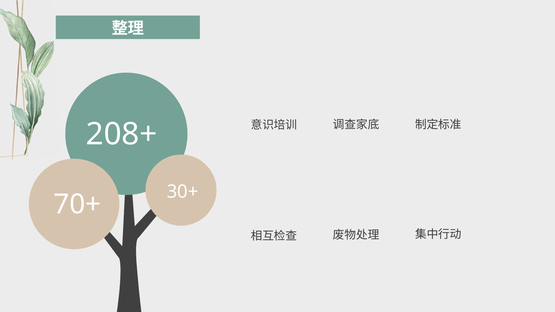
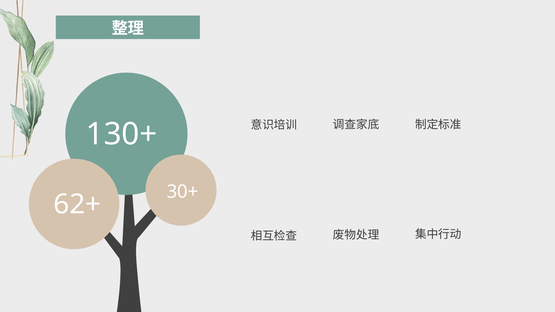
208+: 208+ -> 130+
70+: 70+ -> 62+
